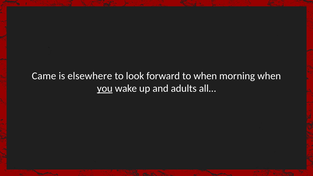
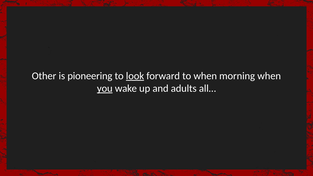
Came: Came -> Other
elsewhere: elsewhere -> pioneering
look underline: none -> present
